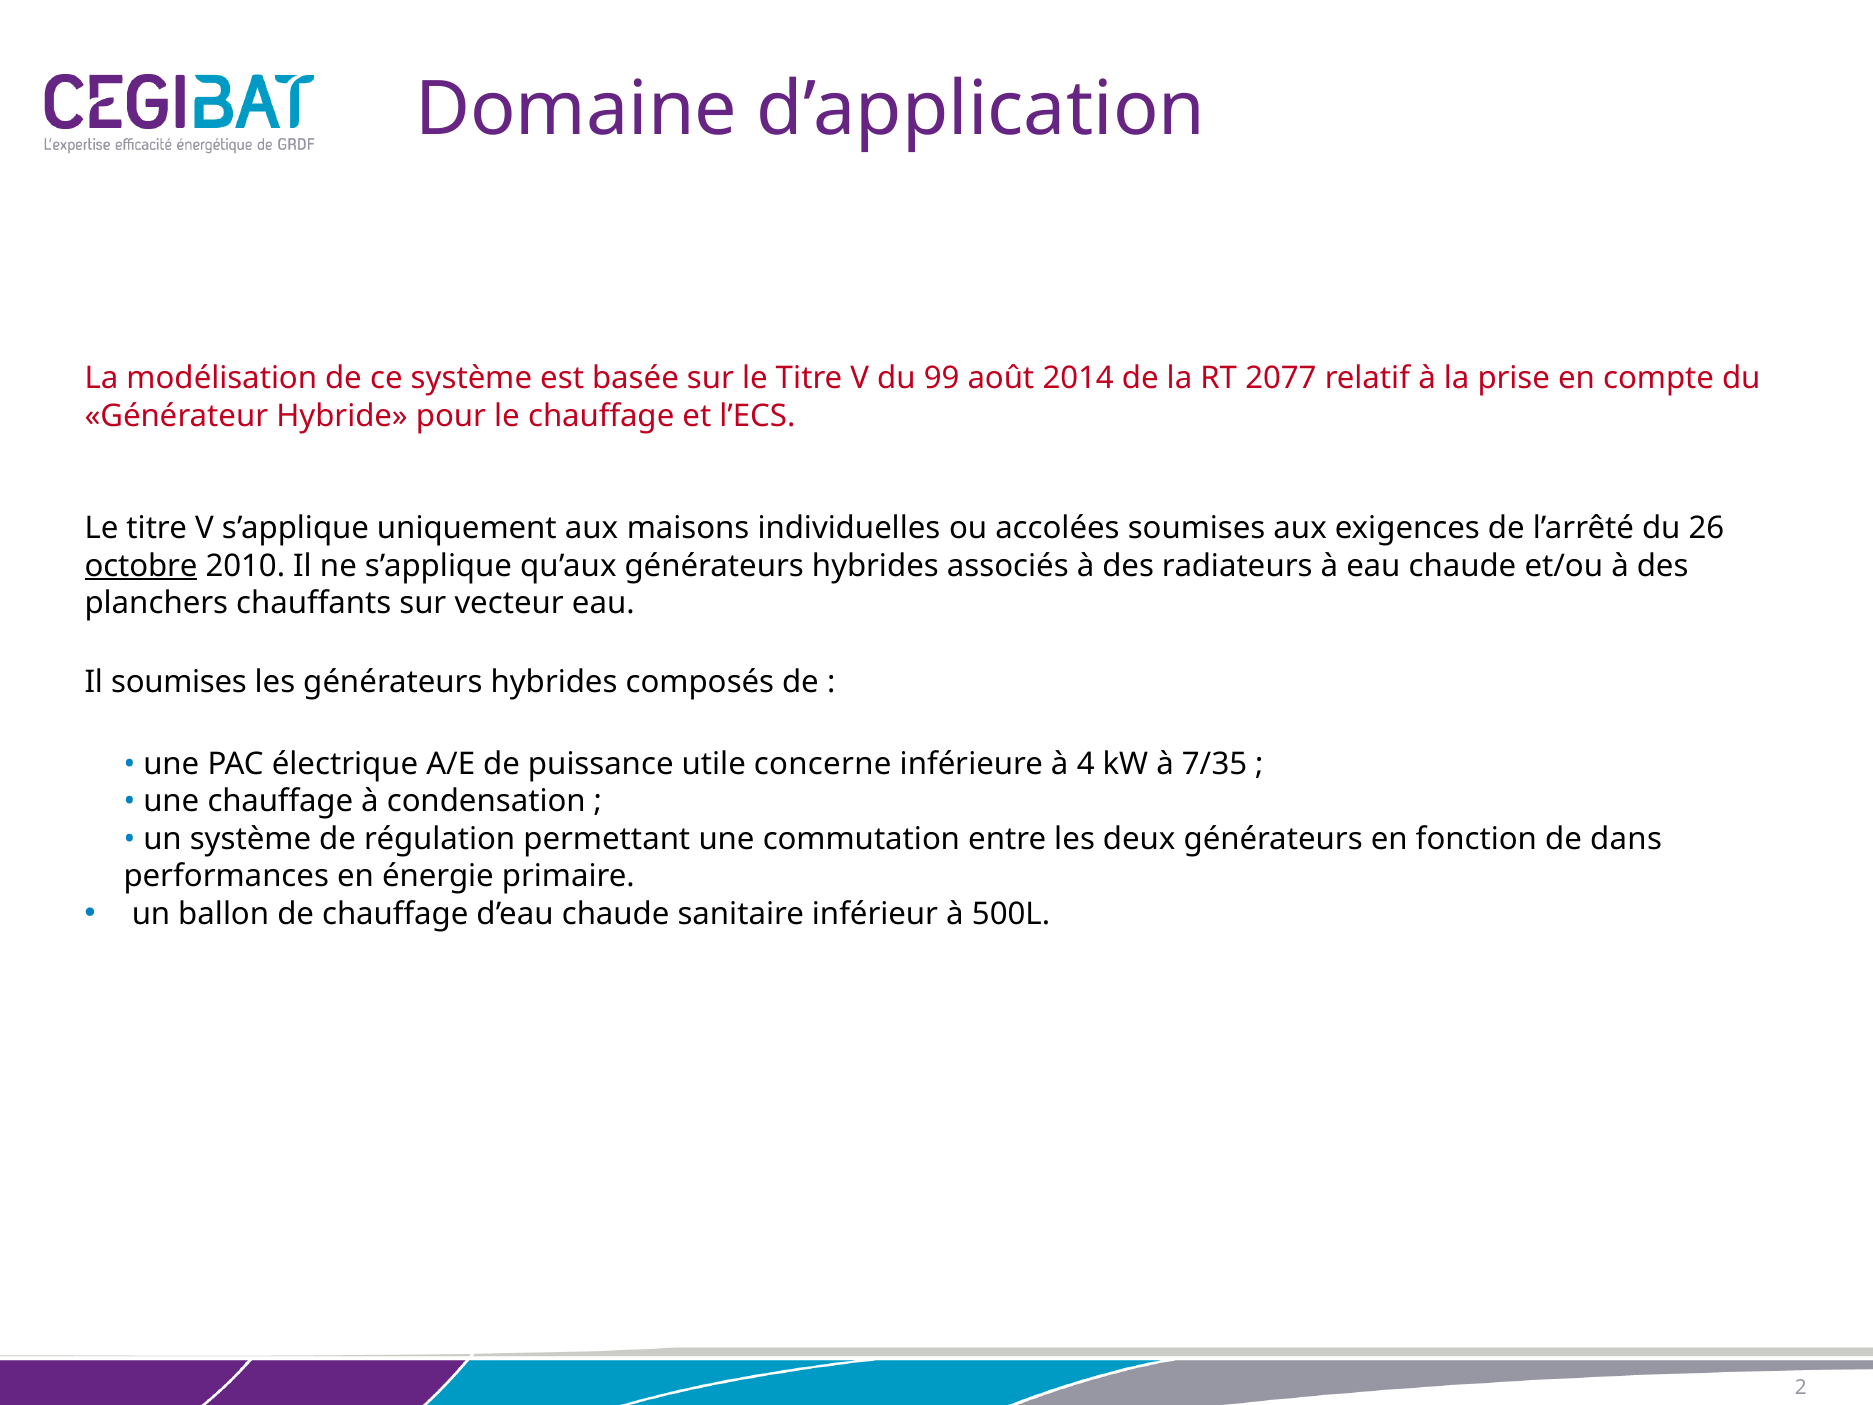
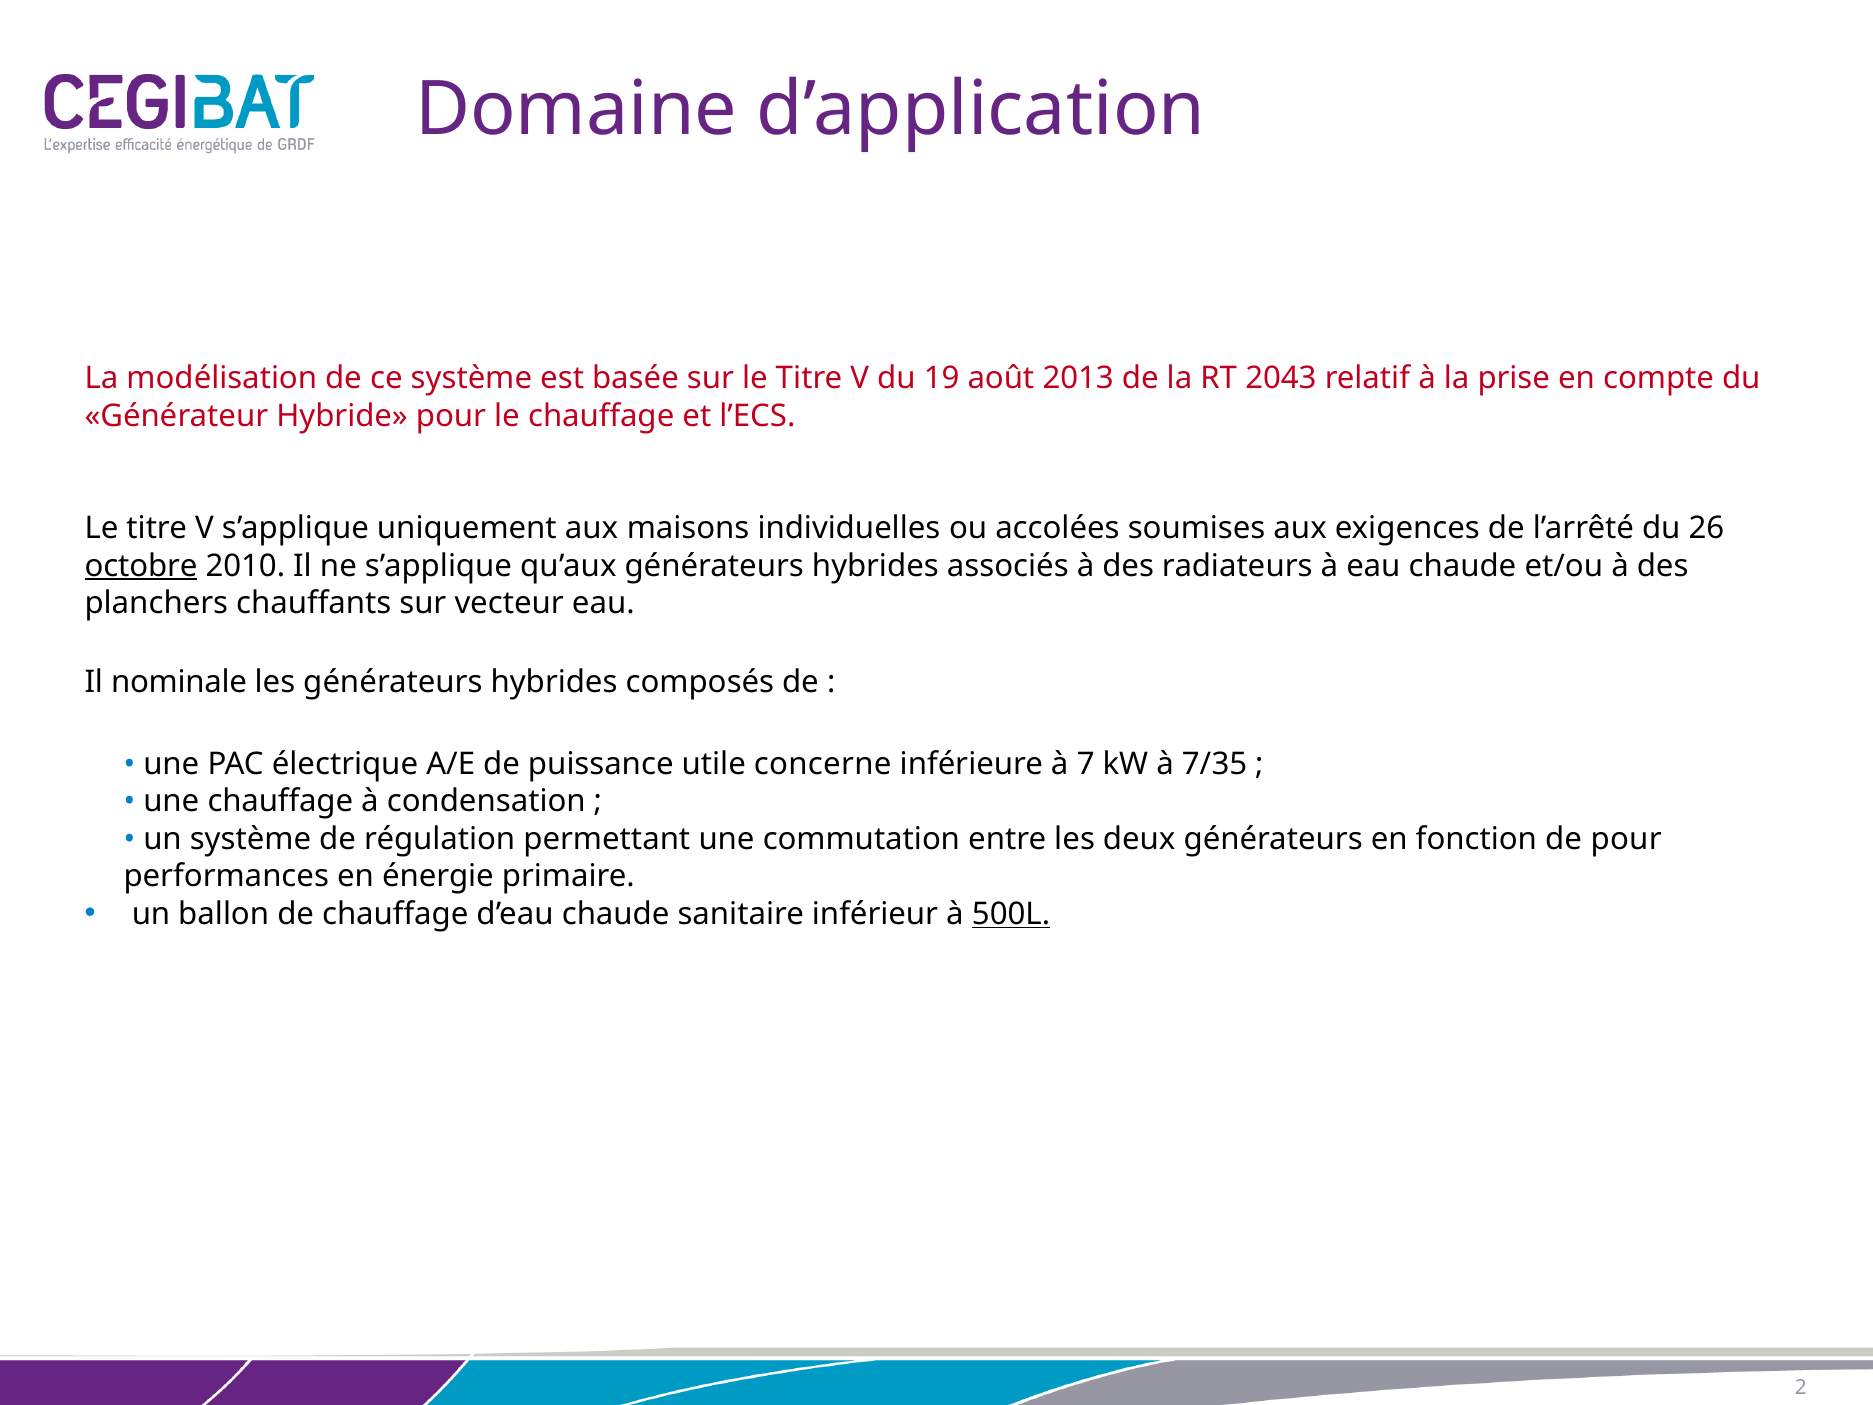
99: 99 -> 19
2014: 2014 -> 2013
2077: 2077 -> 2043
Il soumises: soumises -> nominale
4: 4 -> 7
de dans: dans -> pour
500L underline: none -> present
